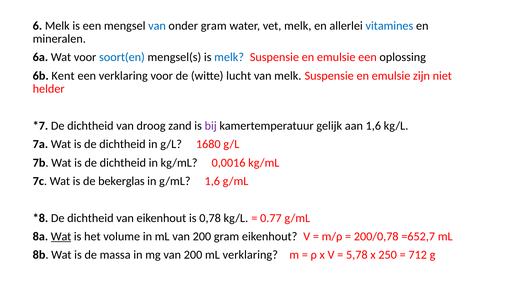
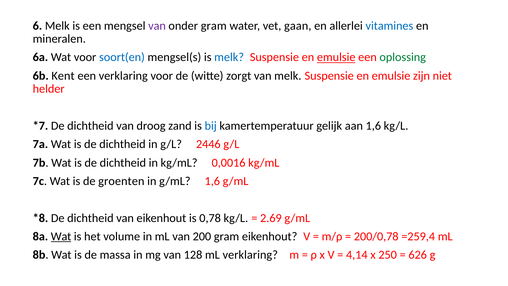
van at (157, 26) colour: blue -> purple
vet melk: melk -> gaan
emulsie at (336, 57) underline: none -> present
oplossing colour: black -> green
lucht: lucht -> zorgt
bij colour: purple -> blue
1680: 1680 -> 2446
bekerglas: bekerglas -> groenten
0.77: 0.77 -> 2.69
=652,7: =652,7 -> =259,4
mg van 200: 200 -> 128
5,78: 5,78 -> 4,14
712: 712 -> 626
